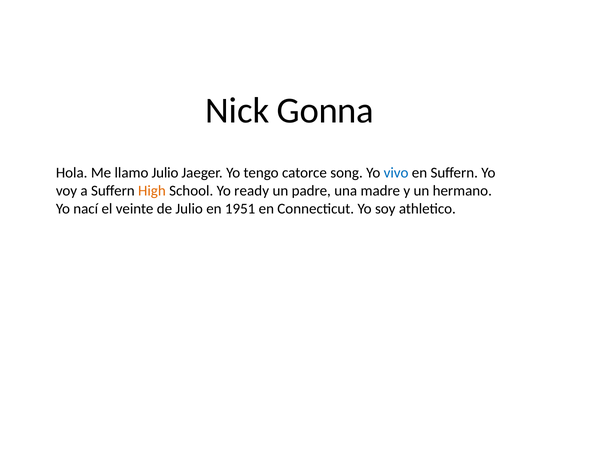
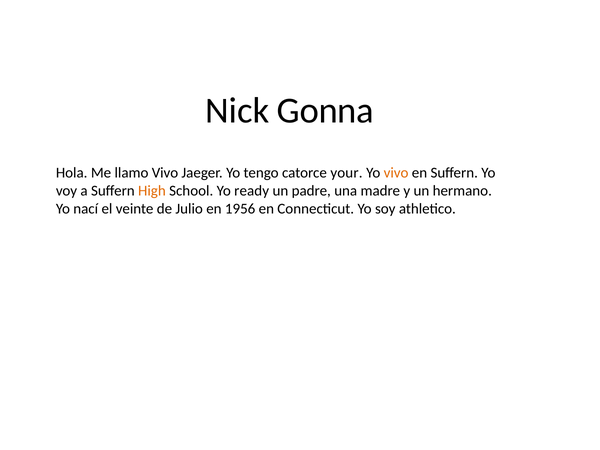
llamo Julio: Julio -> Vivo
song: song -> your
vivo at (396, 173) colour: blue -> orange
1951: 1951 -> 1956
